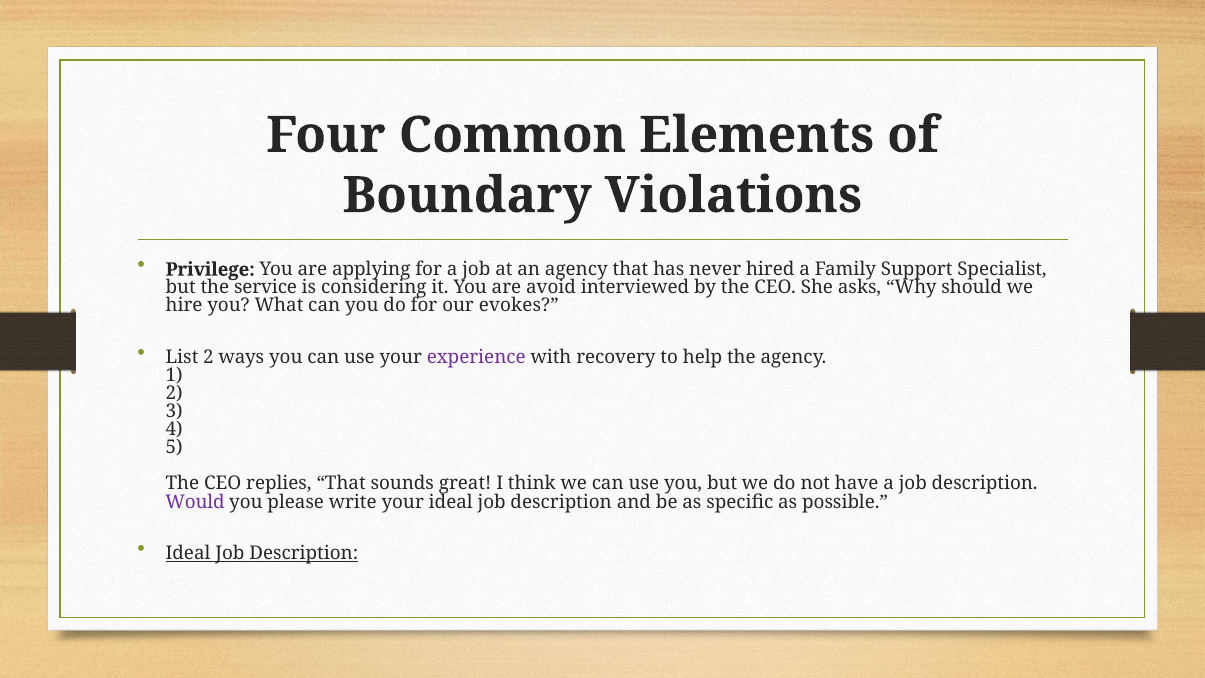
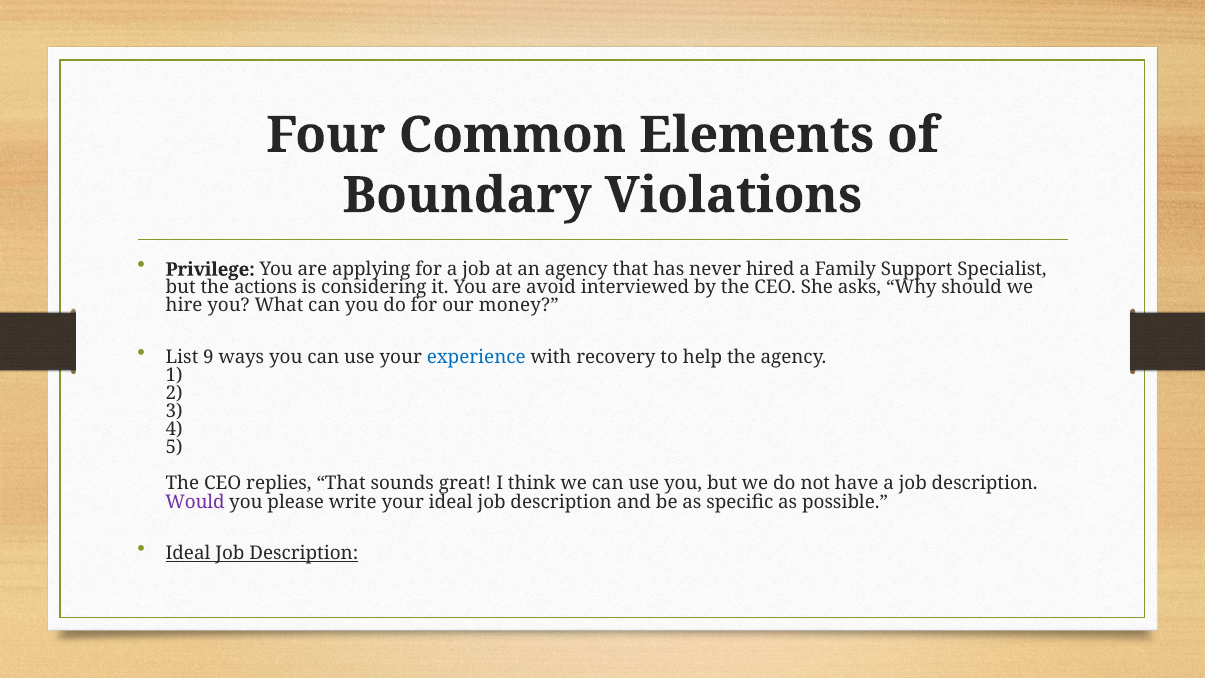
service: service -> actions
evokes: evokes -> money
List 2: 2 -> 9
experience colour: purple -> blue
